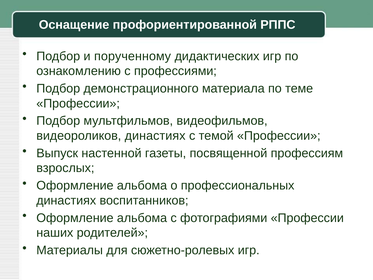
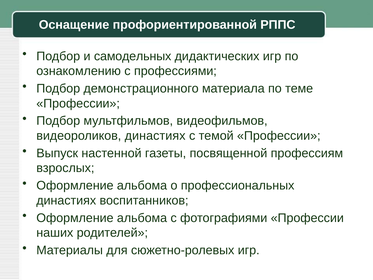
порученному: порученному -> самодельных
